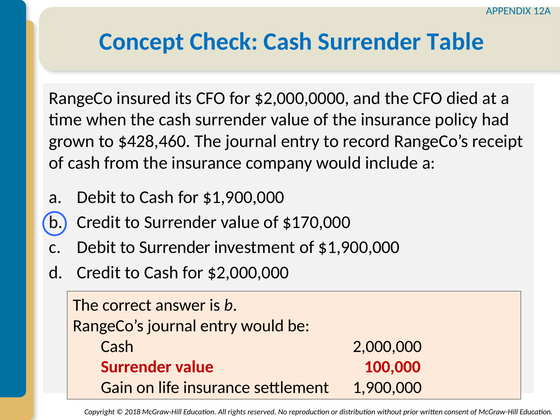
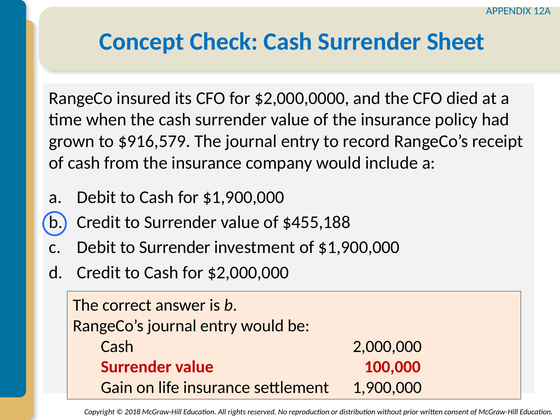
Table: Table -> Sheet
$428,460: $428,460 -> $916,579
$170,000: $170,000 -> $455,188
